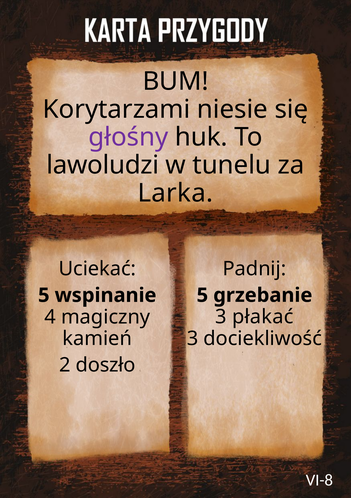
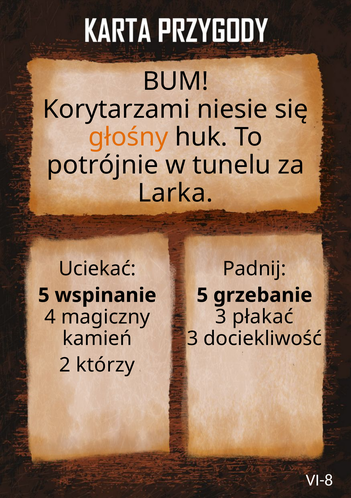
głośny colour: purple -> orange
lawoludzi: lawoludzi -> potrójnie
doszło: doszło -> którzy
